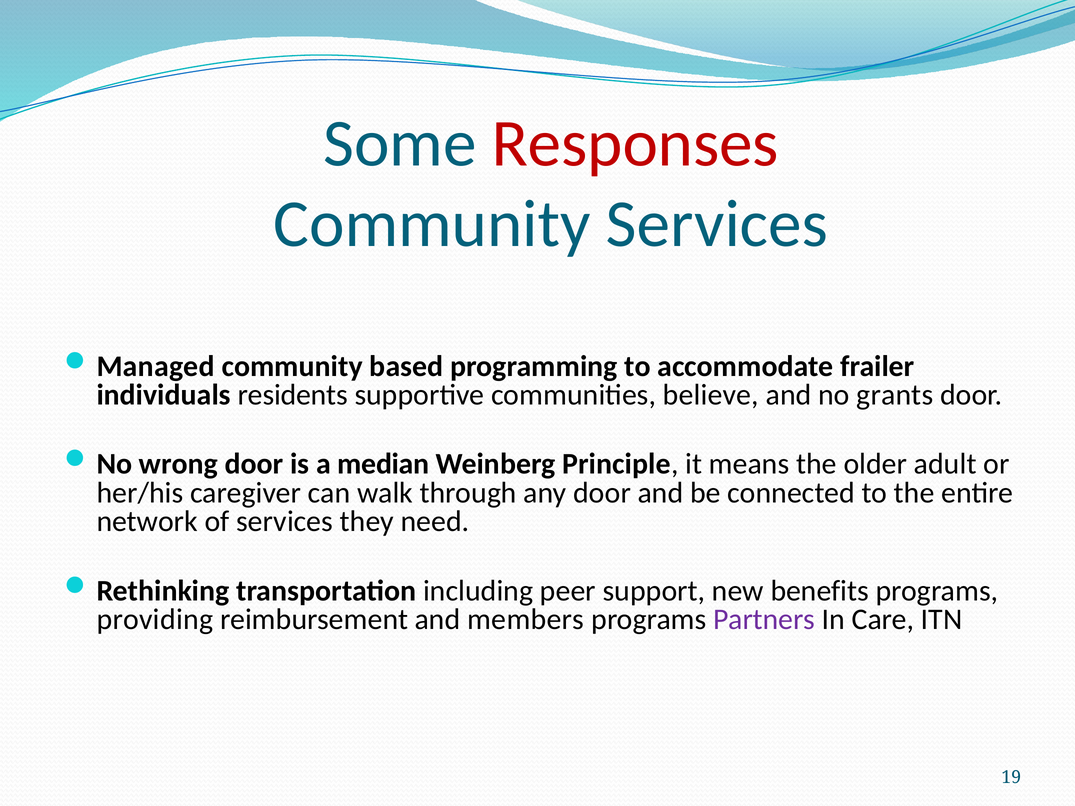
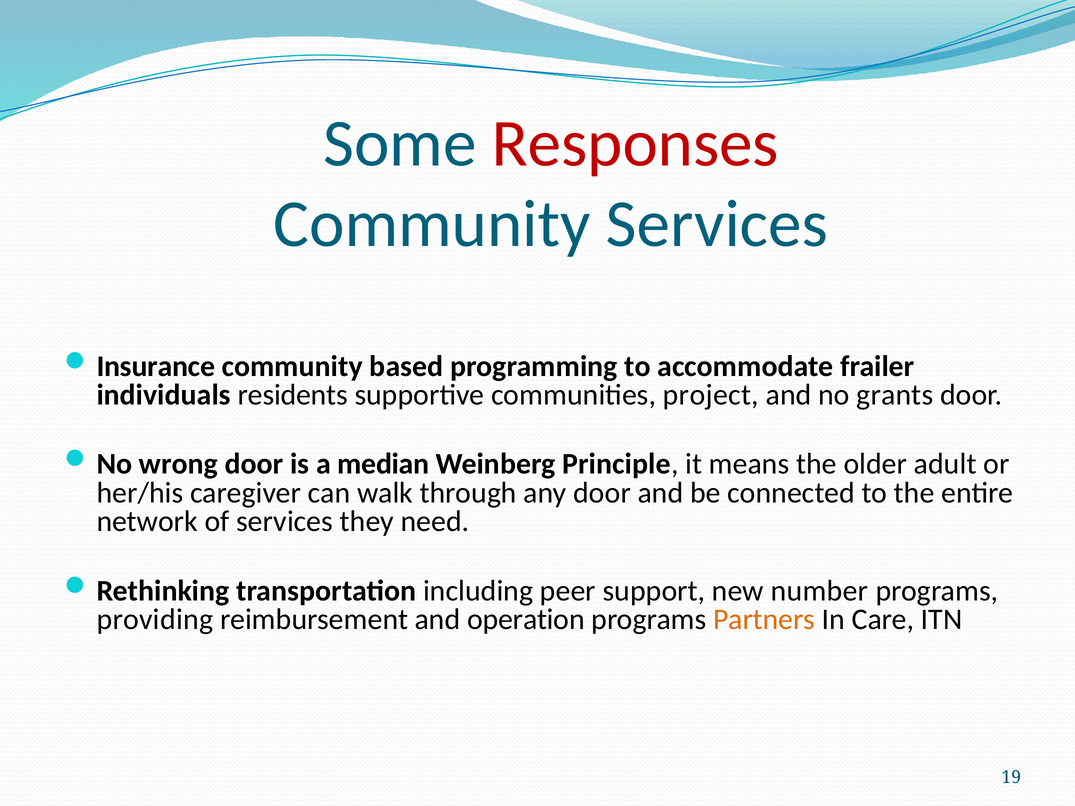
Managed: Managed -> Insurance
believe: believe -> project
benefits: benefits -> number
members: members -> operation
Partners colour: purple -> orange
